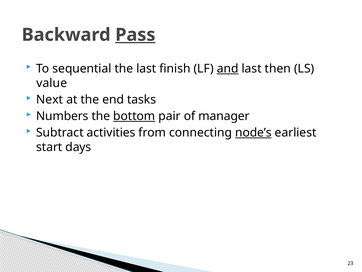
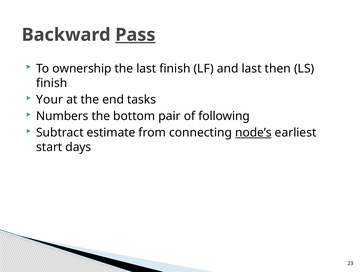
sequential: sequential -> ownership
and underline: present -> none
value at (52, 83): value -> finish
Next: Next -> Your
bottom underline: present -> none
manager: manager -> following
activities: activities -> estimate
